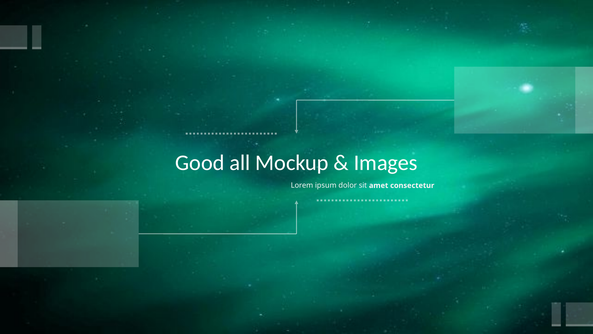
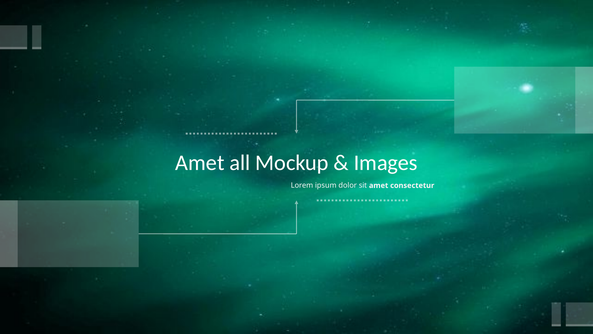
Good at (200, 163): Good -> Amet
